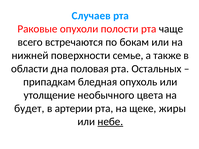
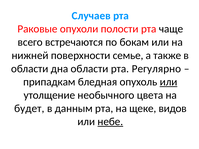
дна половая: половая -> области
Остальных: Остальных -> Регулярно
или at (169, 82) underline: none -> present
артерии: артерии -> данным
жиры: жиры -> видов
